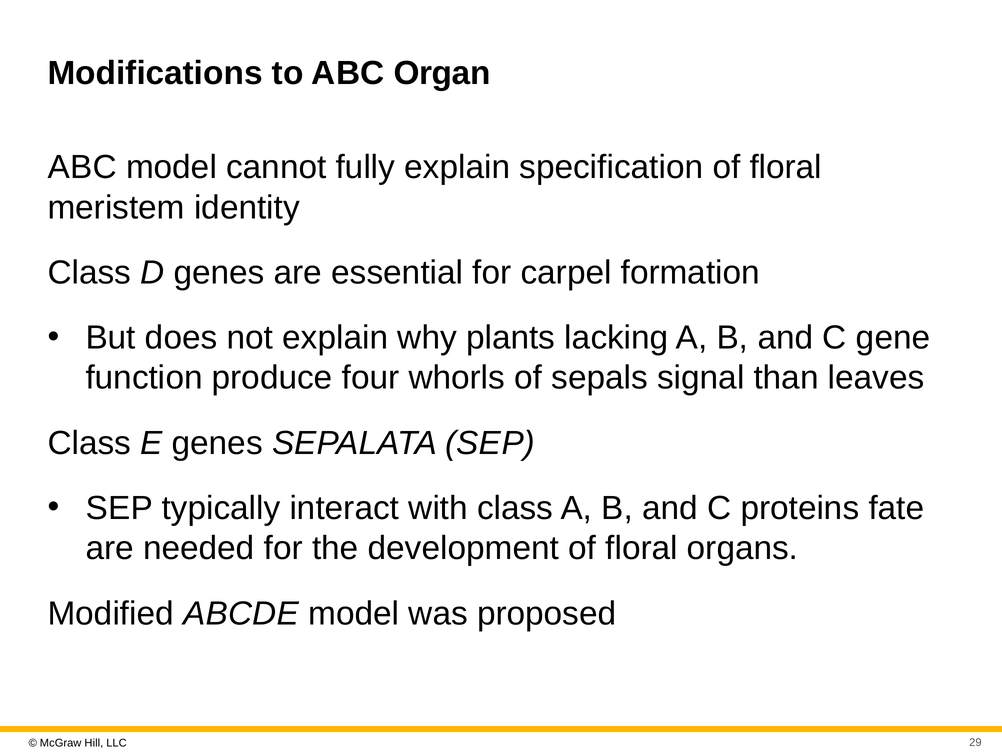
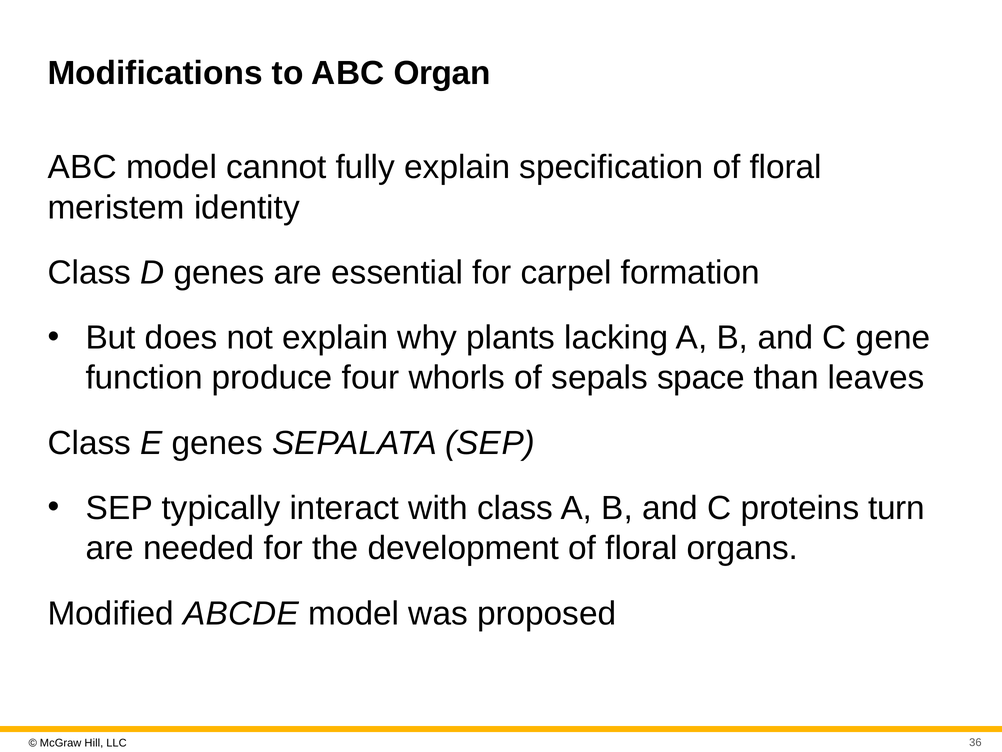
signal: signal -> space
fate: fate -> turn
29: 29 -> 36
